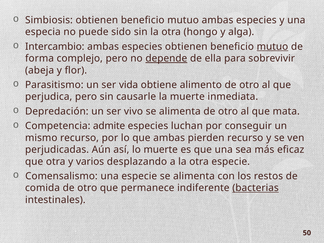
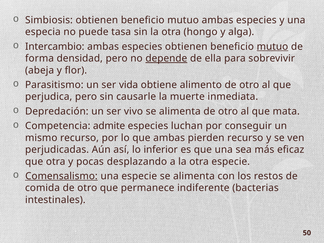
sido: sido -> tasa
complejo: complejo -> densidad
lo muerte: muerte -> inferior
varios: varios -> pocas
Comensalismo underline: none -> present
bacterias underline: present -> none
